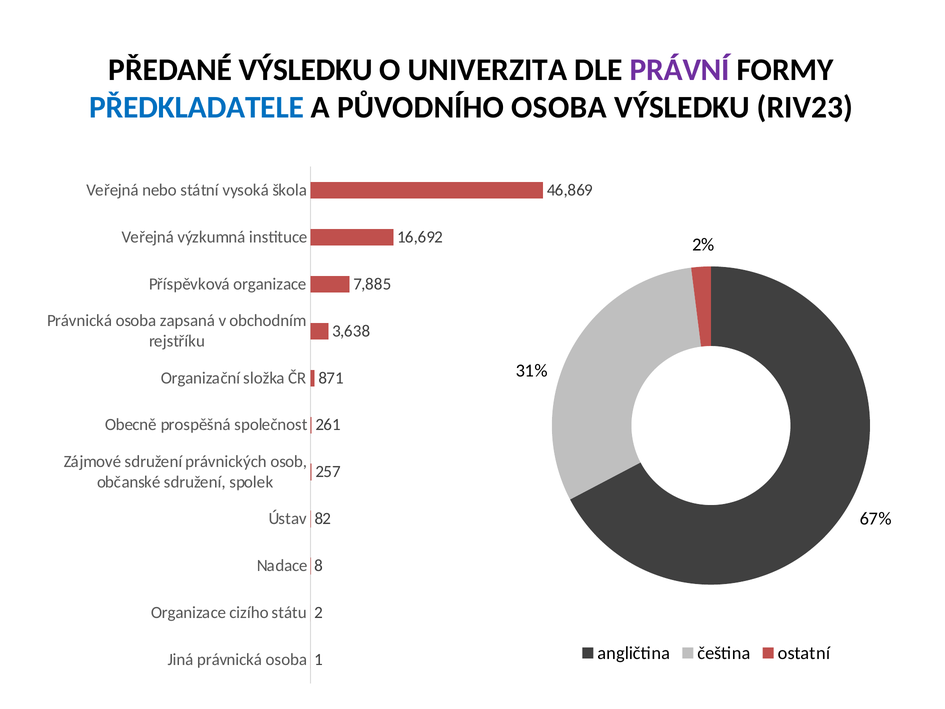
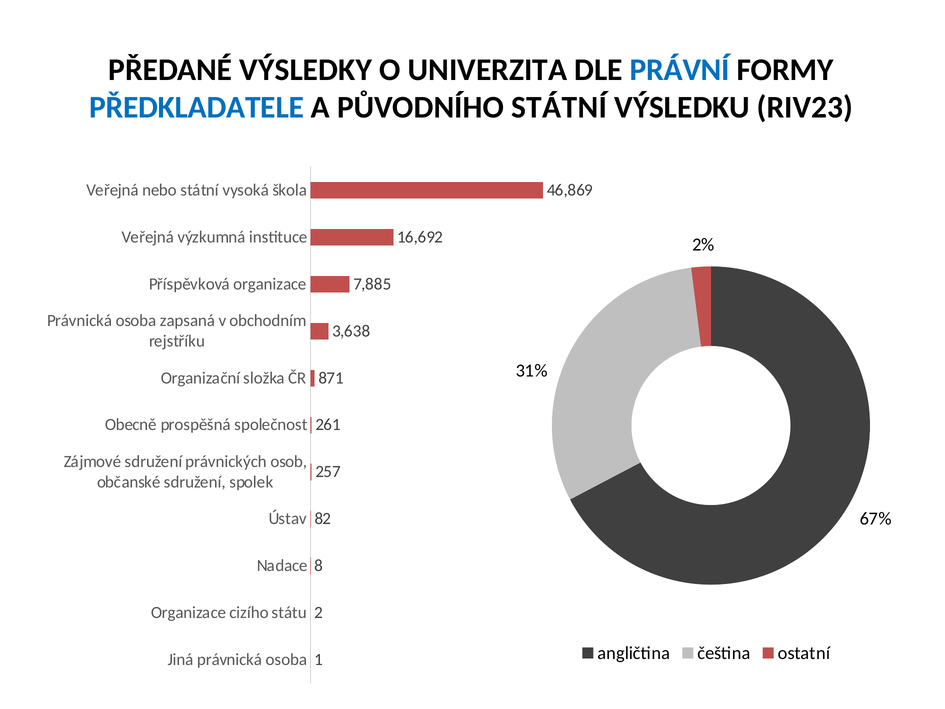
PŘEDANÉ VÝSLEDKU: VÝSLEDKU -> VÝSLEDKY
PRÁVNÍ colour: purple -> blue
PŮVODNÍHO OSOBA: OSOBA -> STÁTNÍ
